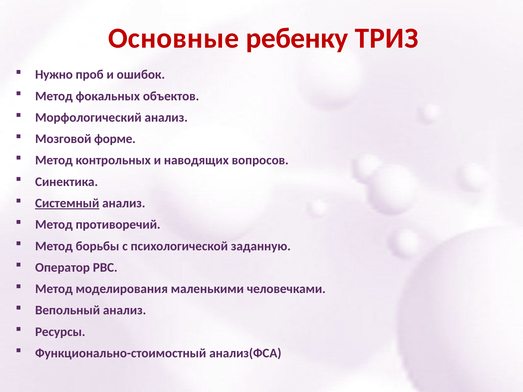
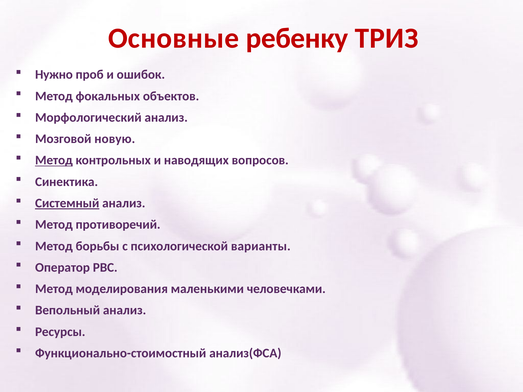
форме: форме -> новую
Метод at (54, 160) underline: none -> present
заданную: заданную -> варианты
